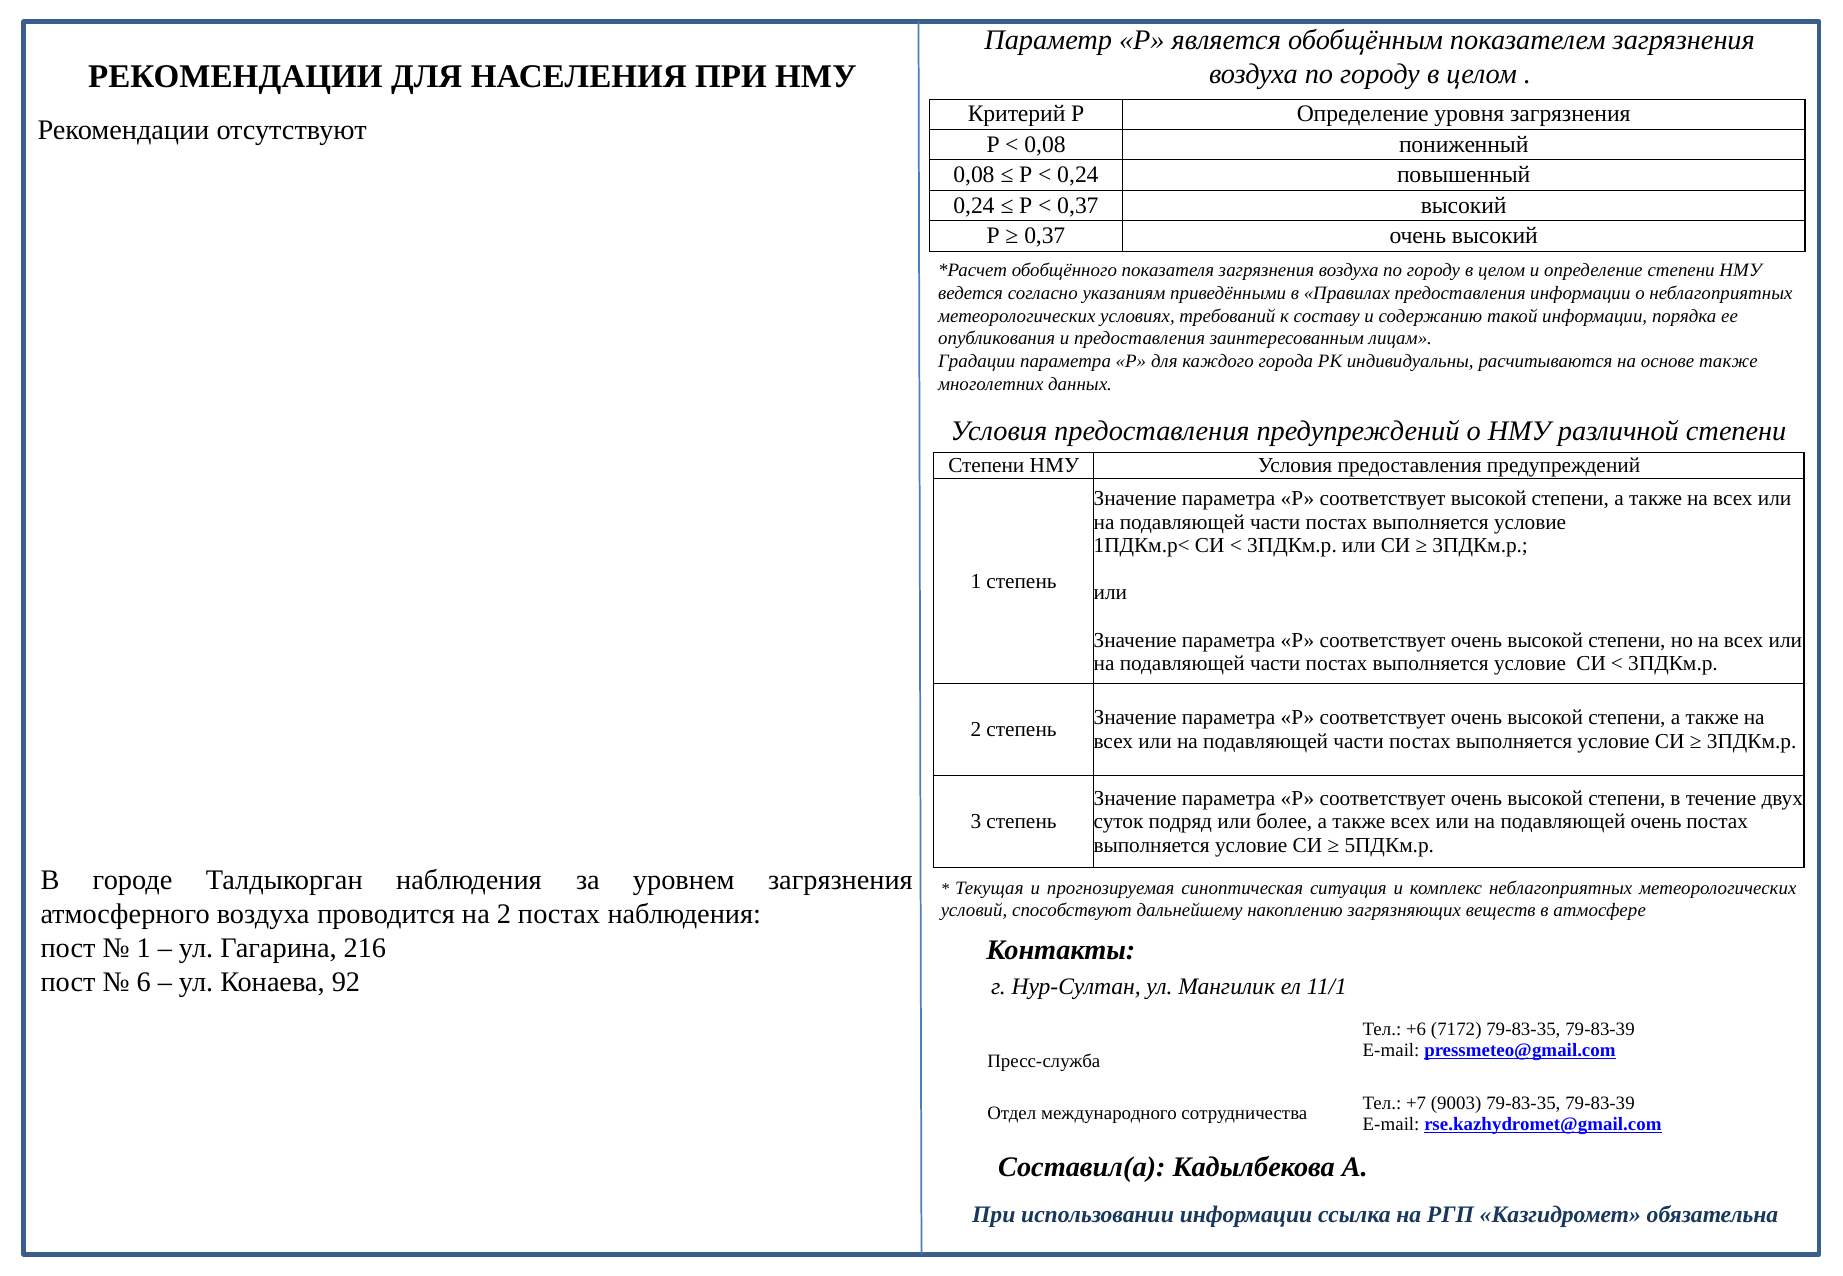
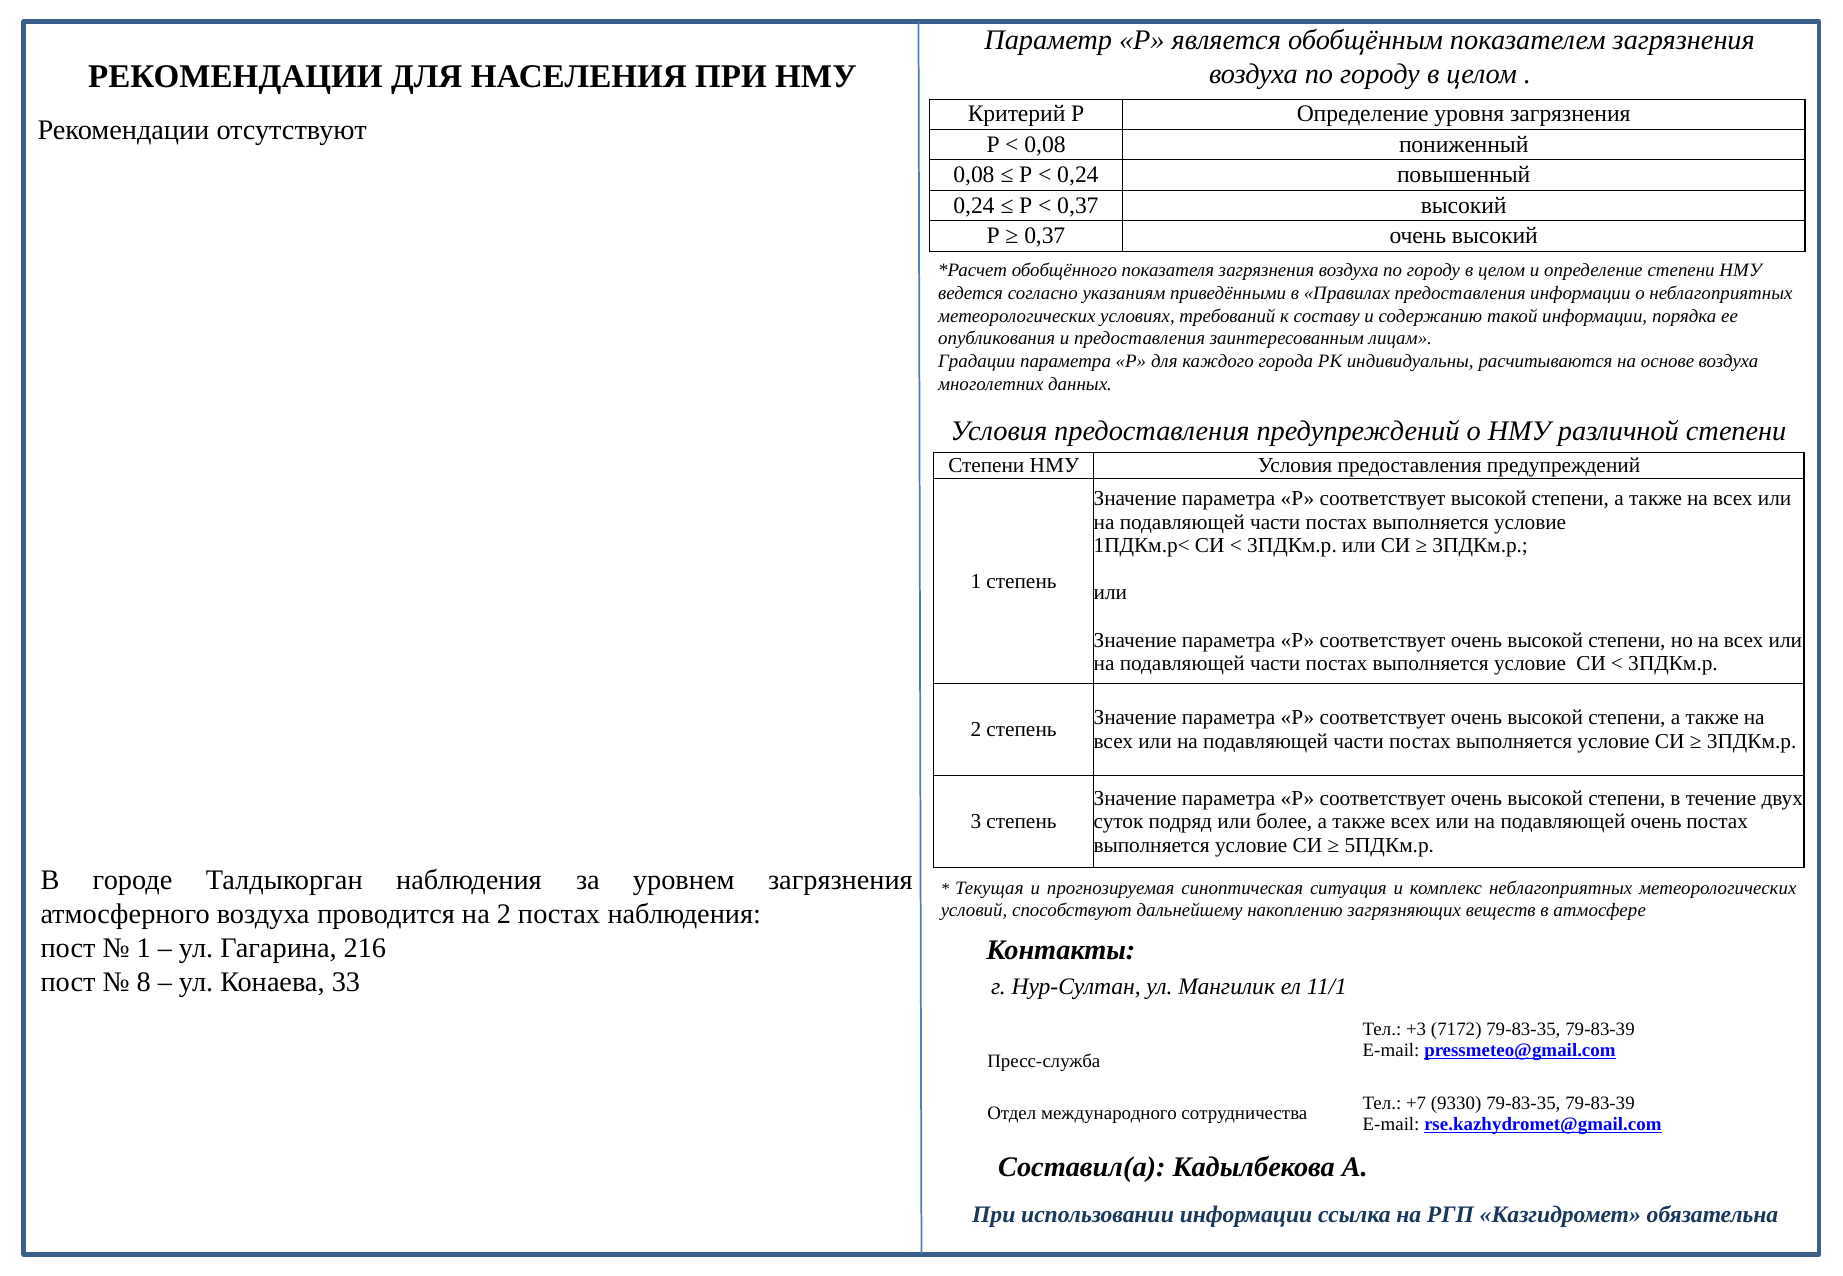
основе также: также -> воздуха
6: 6 -> 8
92: 92 -> 33
+6: +6 -> +3
9003: 9003 -> 9330
